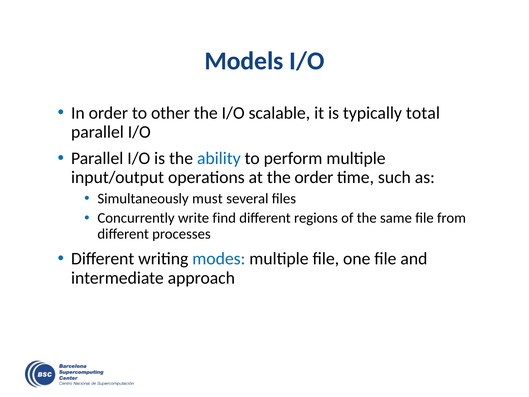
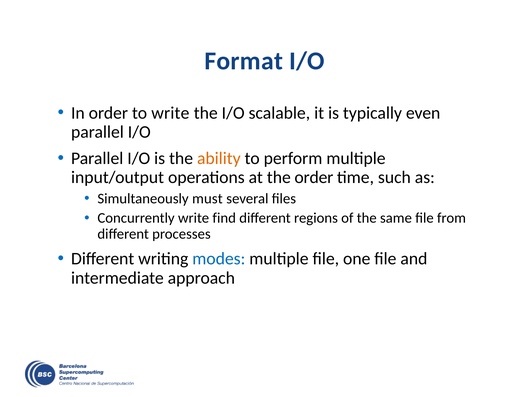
Models: Models -> Format
to other: other -> write
total: total -> even
ability colour: blue -> orange
